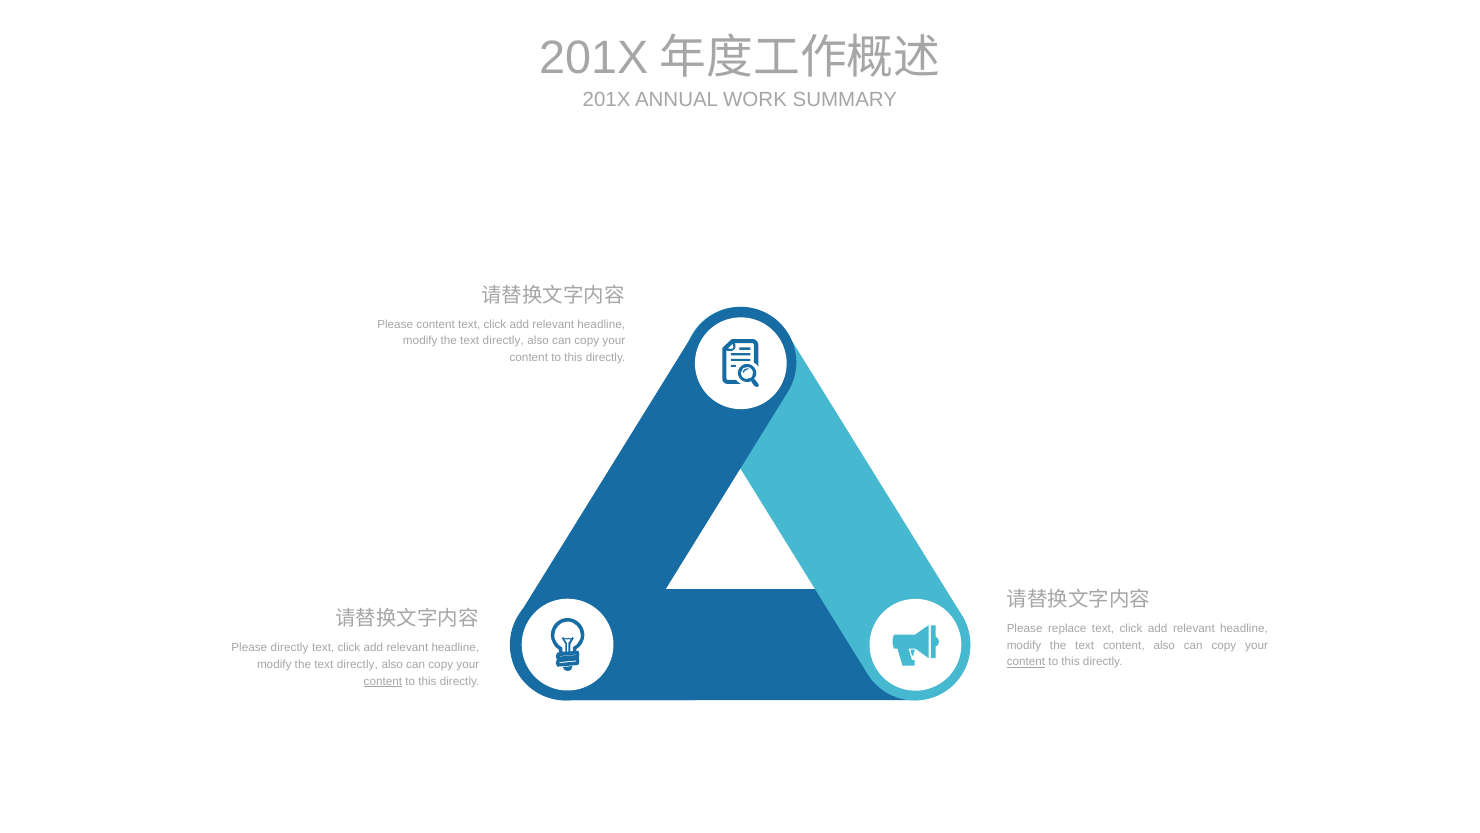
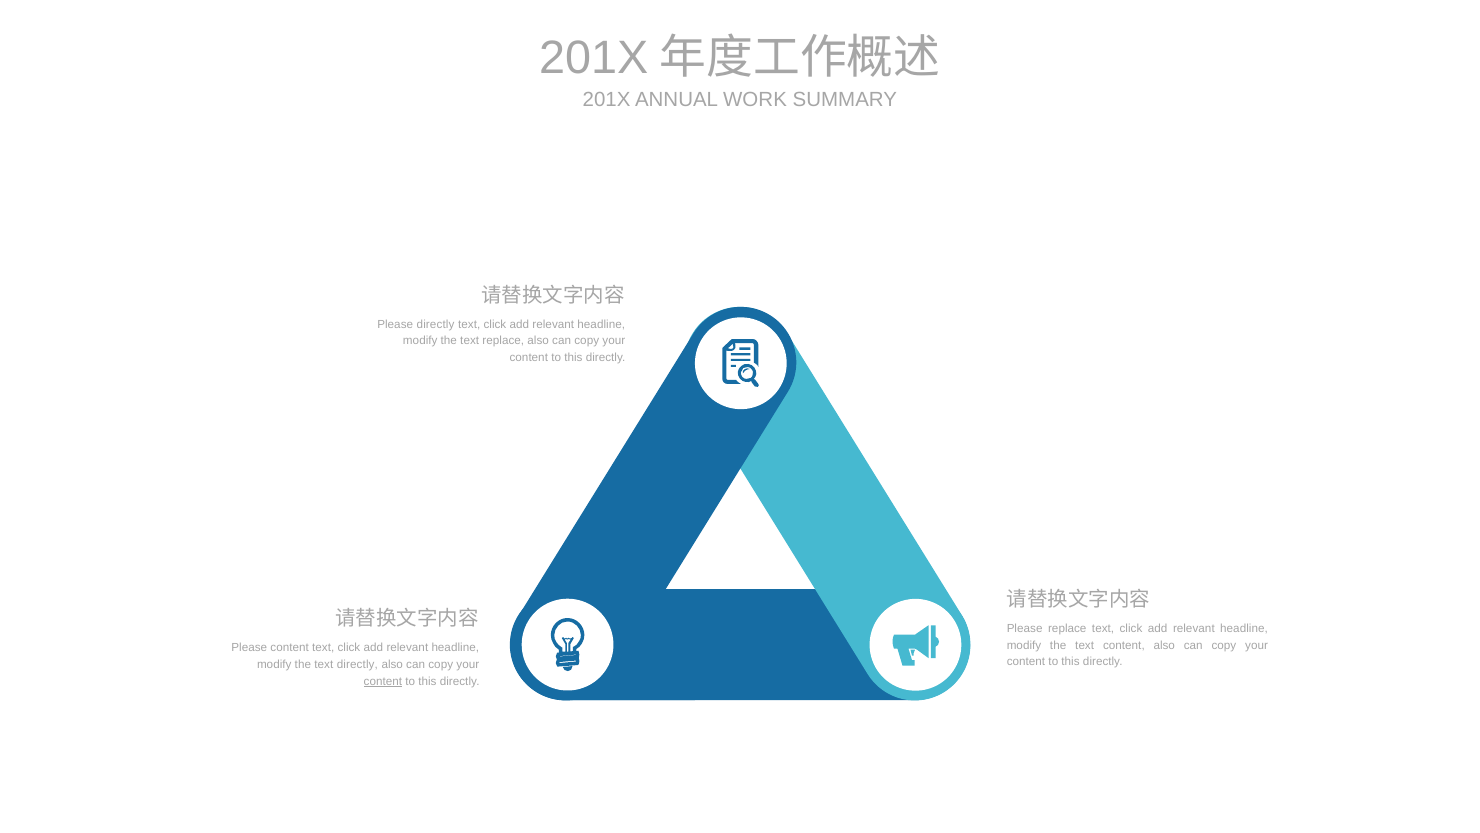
Please content: content -> directly
directly at (503, 341): directly -> replace
Please directly: directly -> content
content at (1026, 662) underline: present -> none
